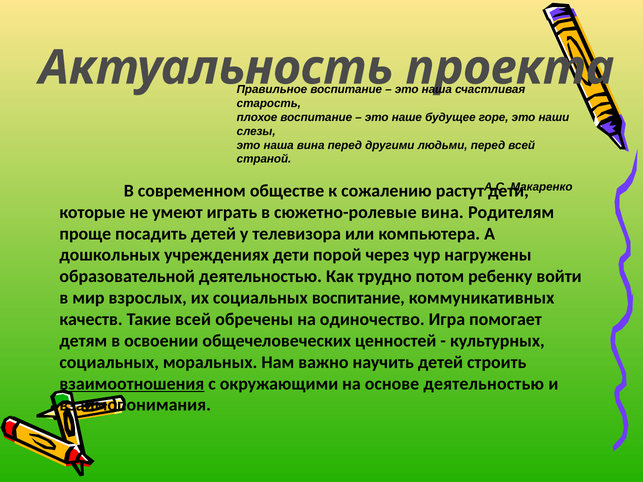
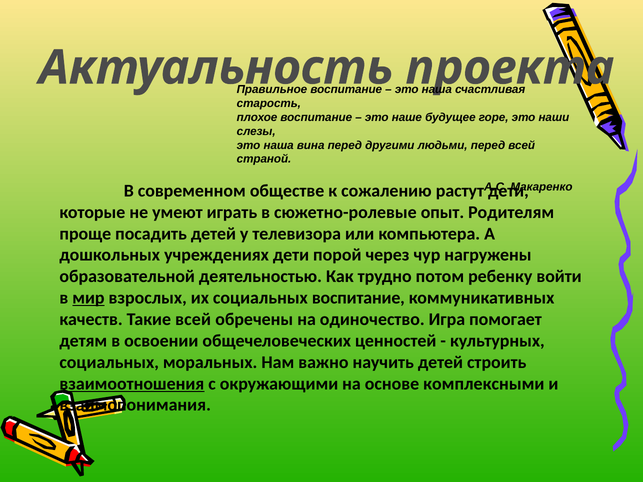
сюжетно-ролевые вина: вина -> опыт
мир underline: none -> present
основе деятельностью: деятельностью -> комплексными
